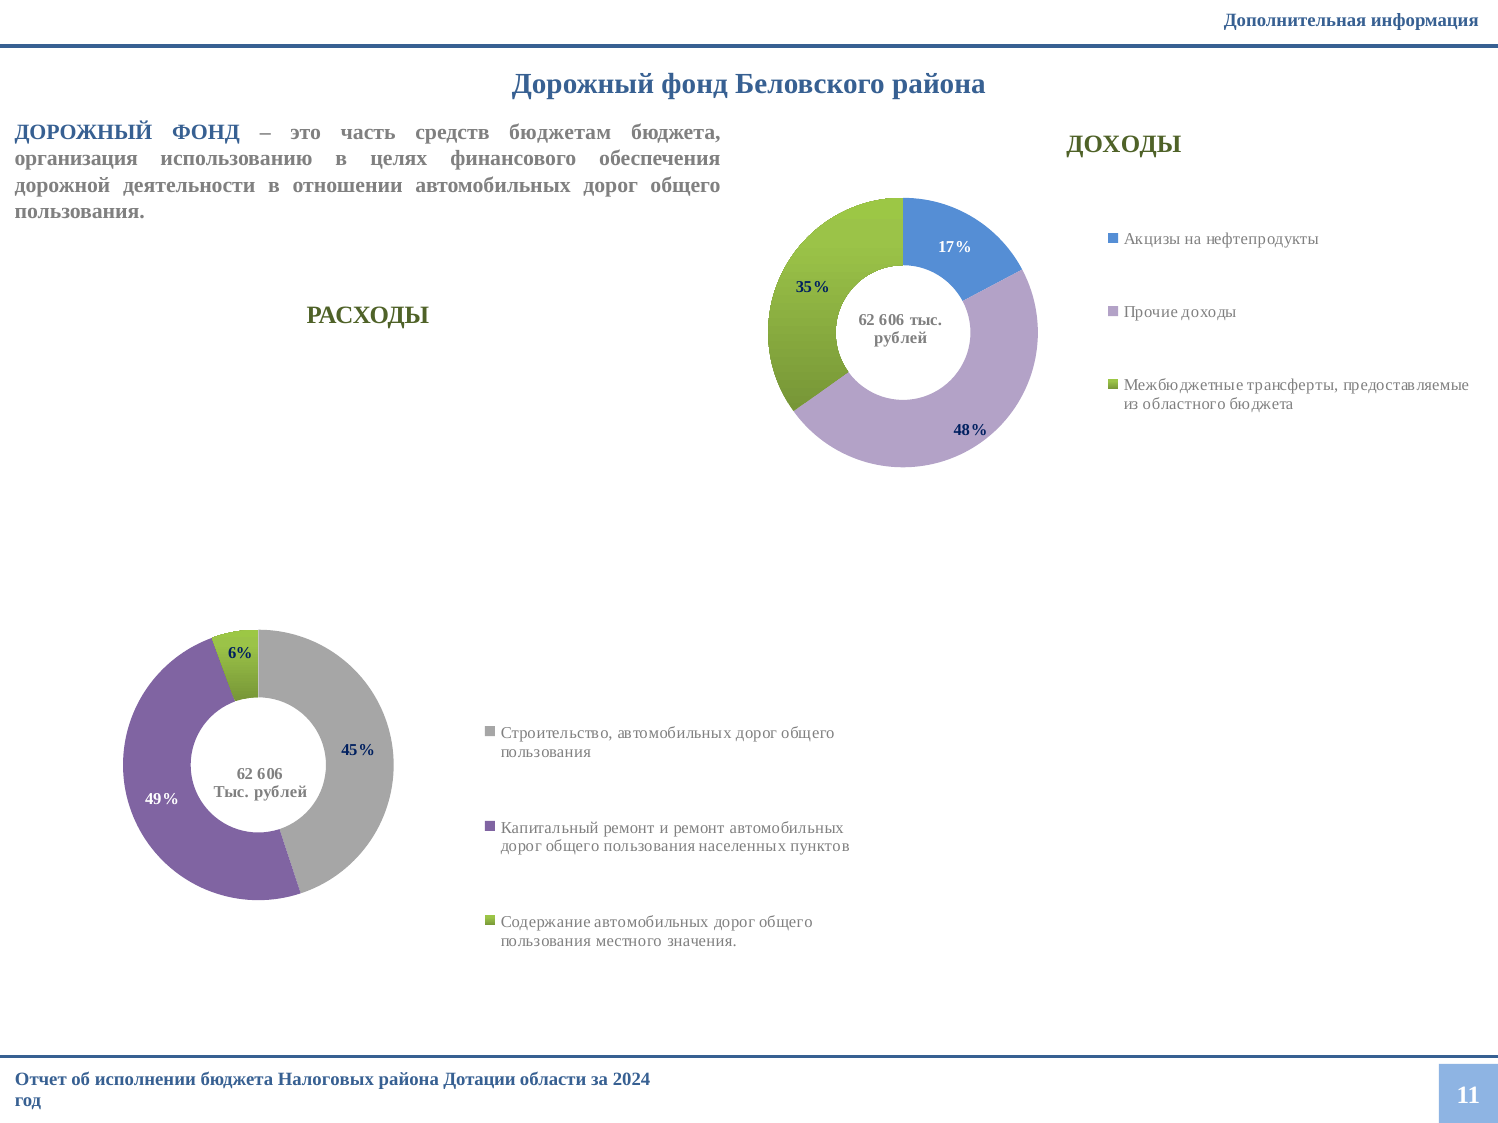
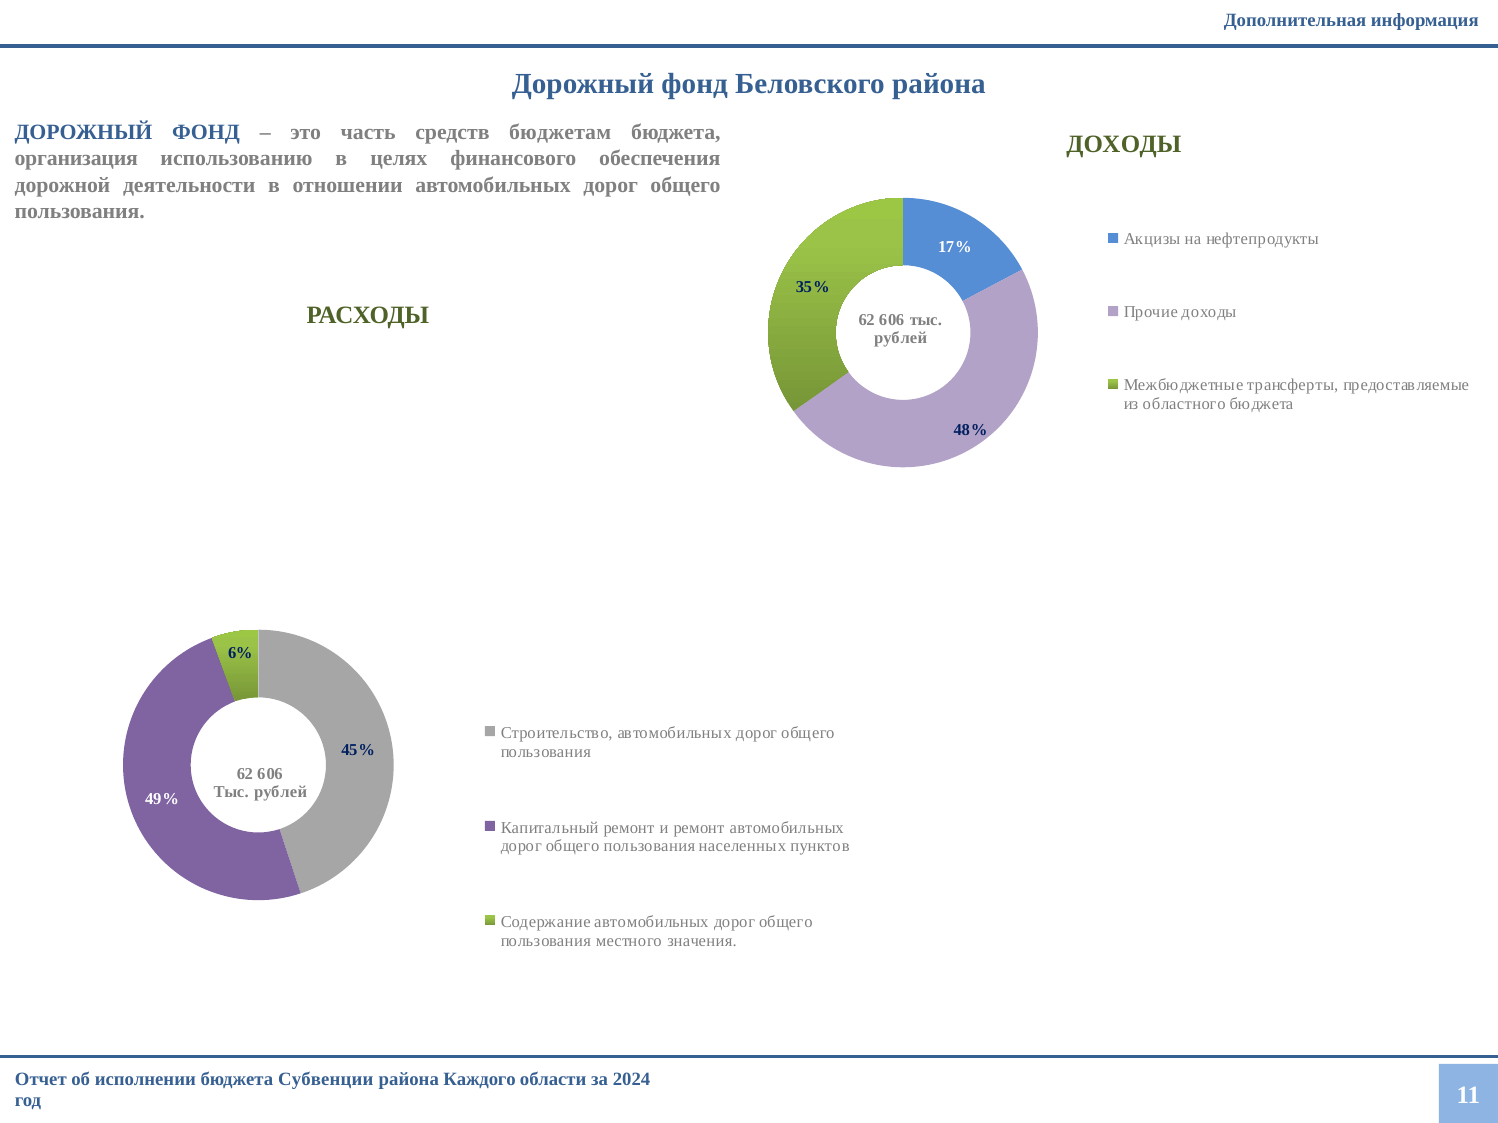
Налоговых: Налоговых -> Субвенции
Дотации: Дотации -> Каждого
